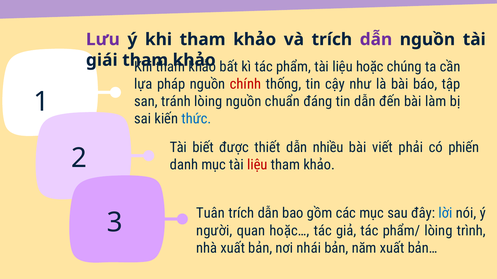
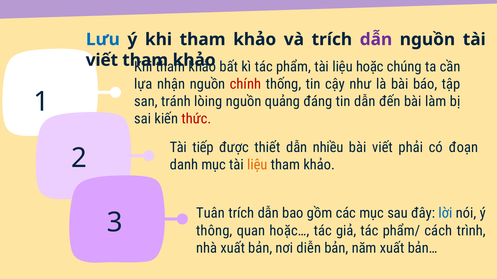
Lưu colour: purple -> blue
giái at (102, 60): giái -> viết
pháp: pháp -> nhận
chuẩn: chuẩn -> quảng
thức colour: blue -> red
biết: biết -> tiếp
phiến: phiến -> đoạn
liệu at (257, 165) colour: red -> orange
người: người -> thông
phẩm/ lòing: lòing -> cách
nhái: nhái -> diễn
